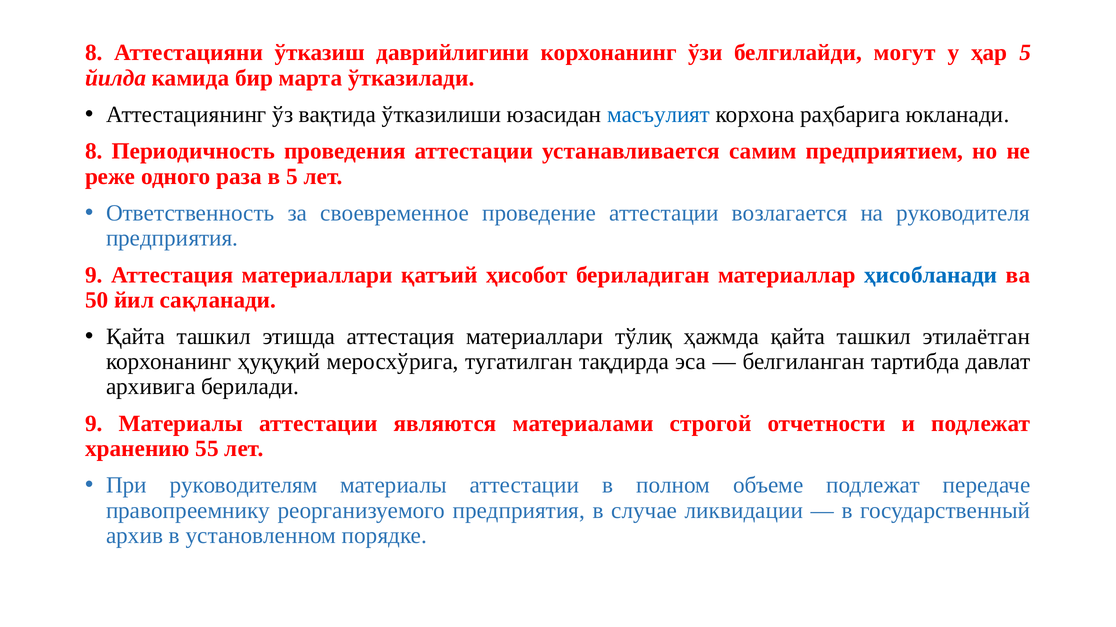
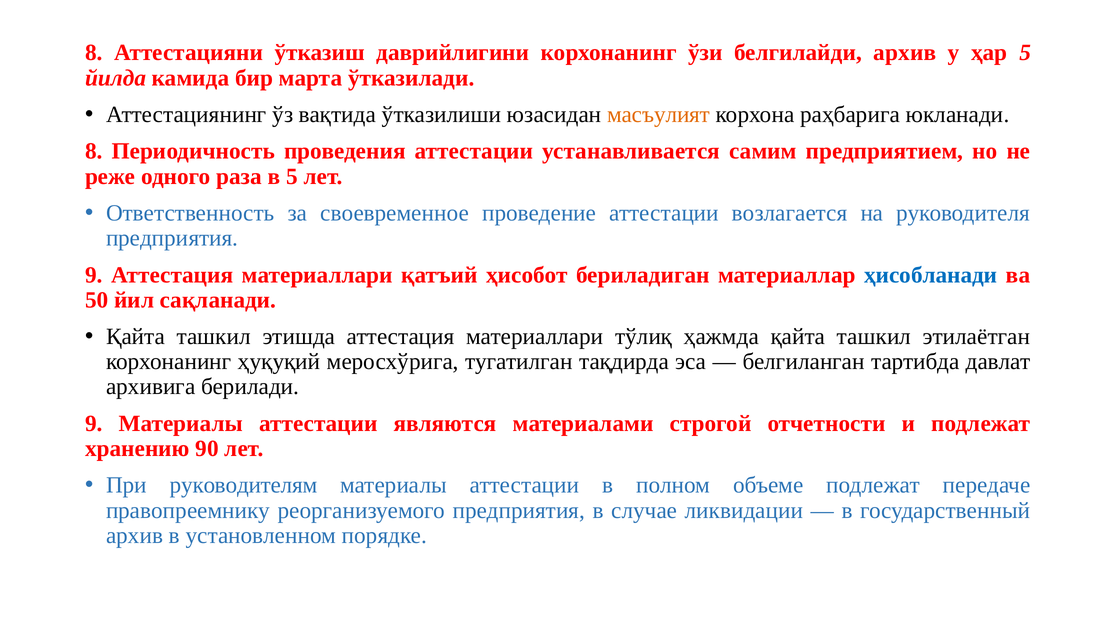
белгилайди могут: могут -> архив
масъулият colour: blue -> orange
55: 55 -> 90
